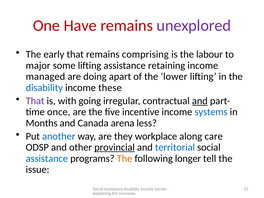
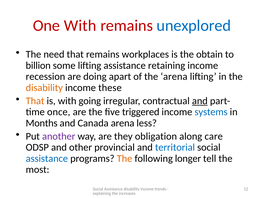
One Have: Have -> With
unexplored colour: purple -> blue
early: early -> need
comprising: comprising -> workplaces
labour: labour -> obtain
major: major -> billion
managed: managed -> recession
the lower: lower -> arena
disability at (44, 88) colour: blue -> orange
That at (35, 101) colour: purple -> orange
incentive: incentive -> triggered
another colour: blue -> purple
workplace: workplace -> obligation
provincial underline: present -> none
issue: issue -> most
